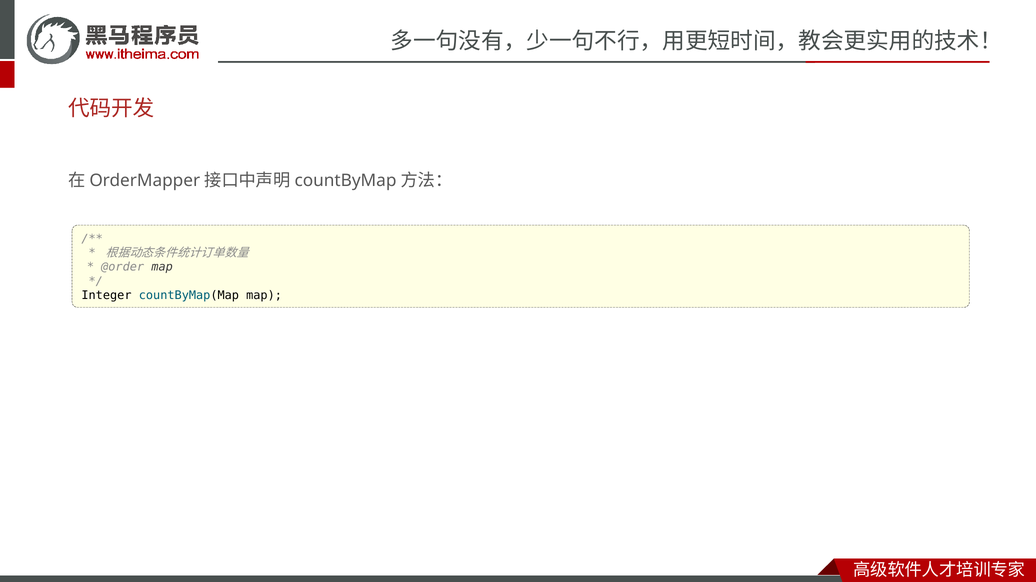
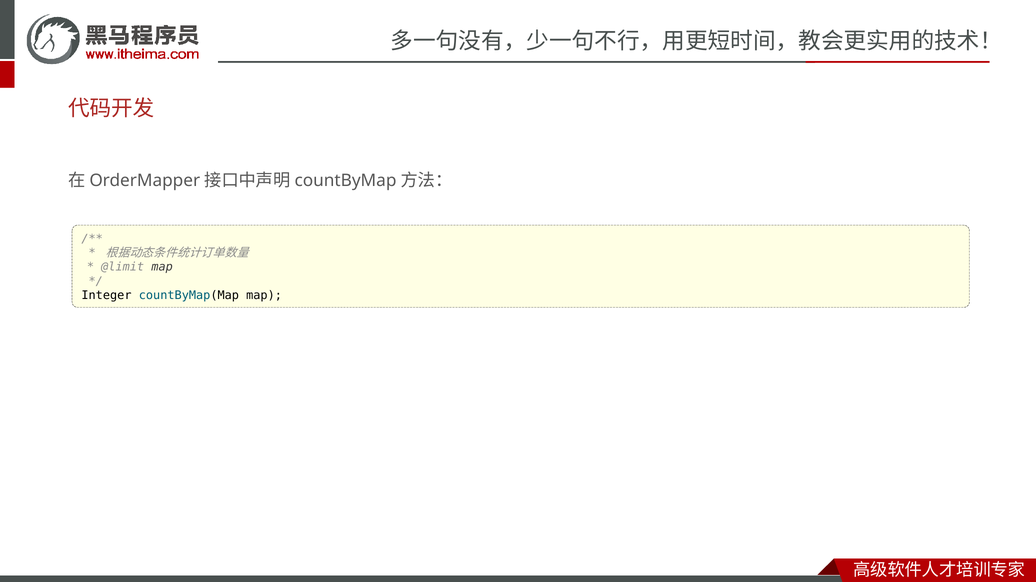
@order: @order -> @limit
